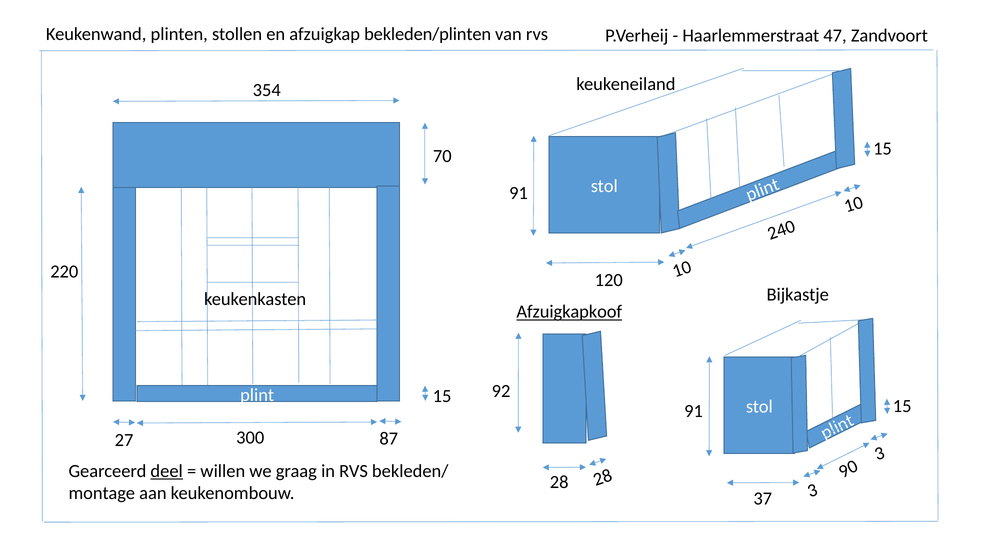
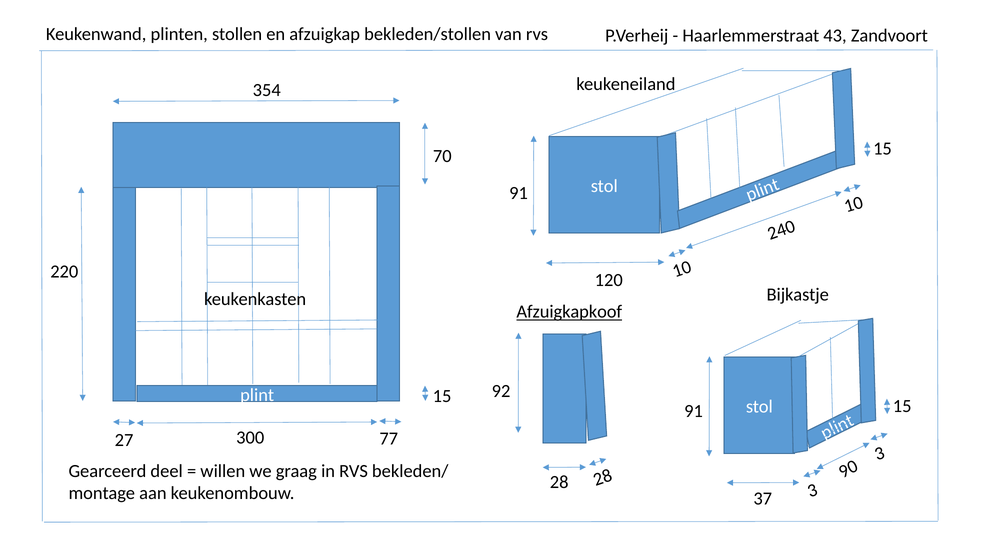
bekleden/plinten: bekleden/plinten -> bekleden/stollen
47: 47 -> 43
87: 87 -> 77
deel underline: present -> none
